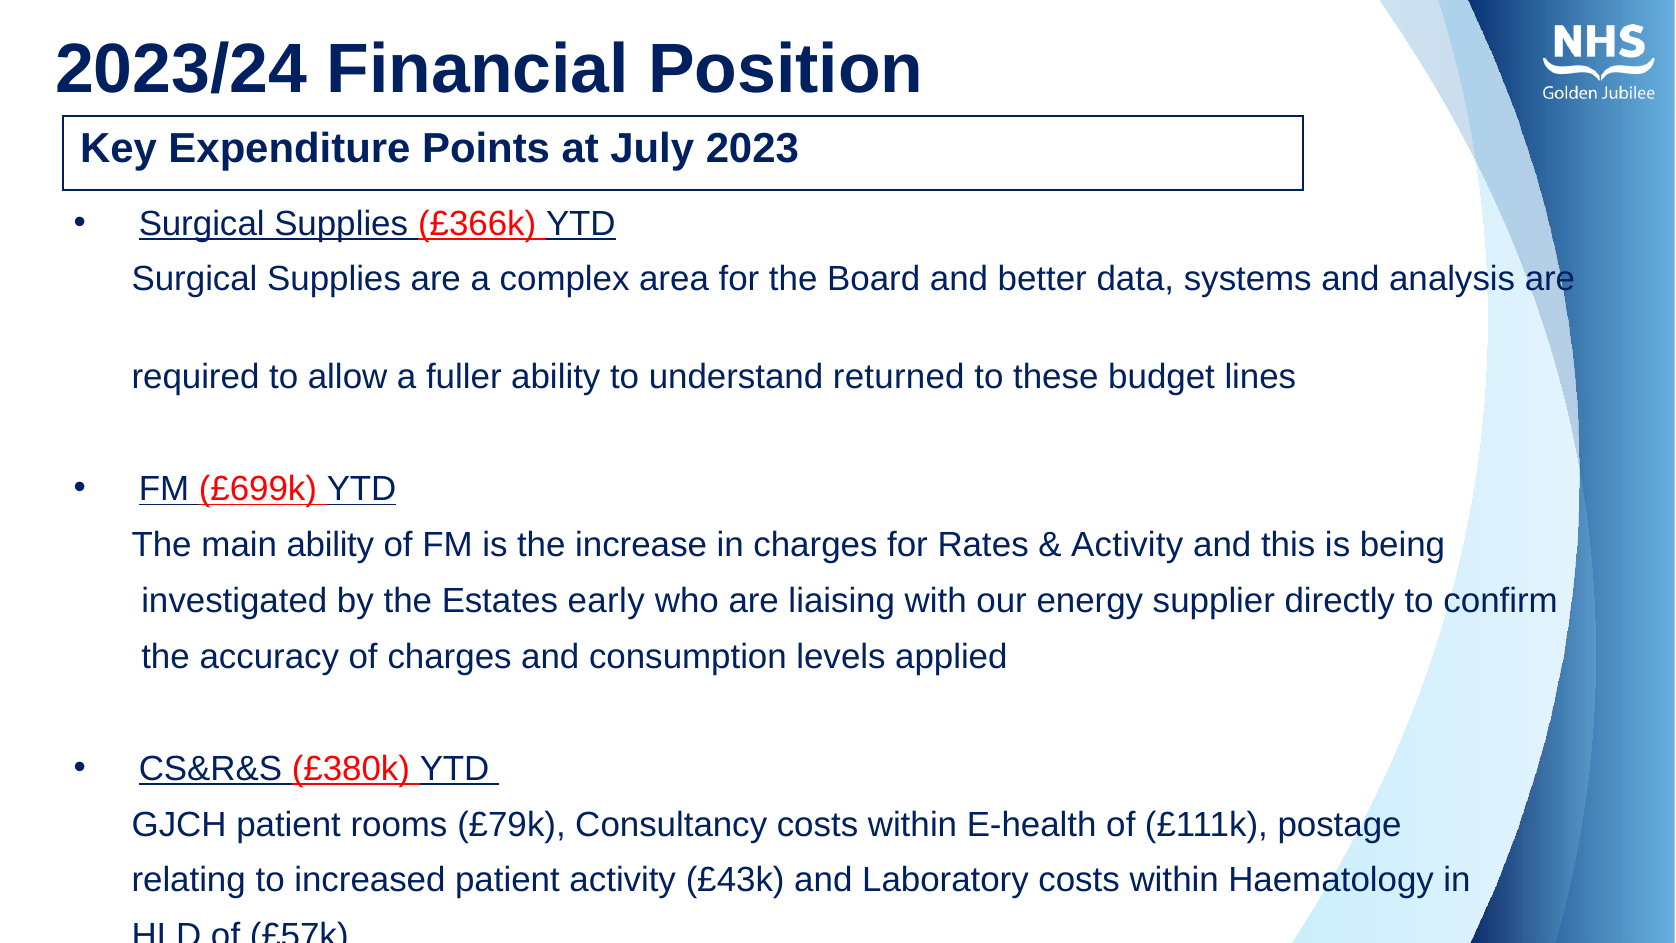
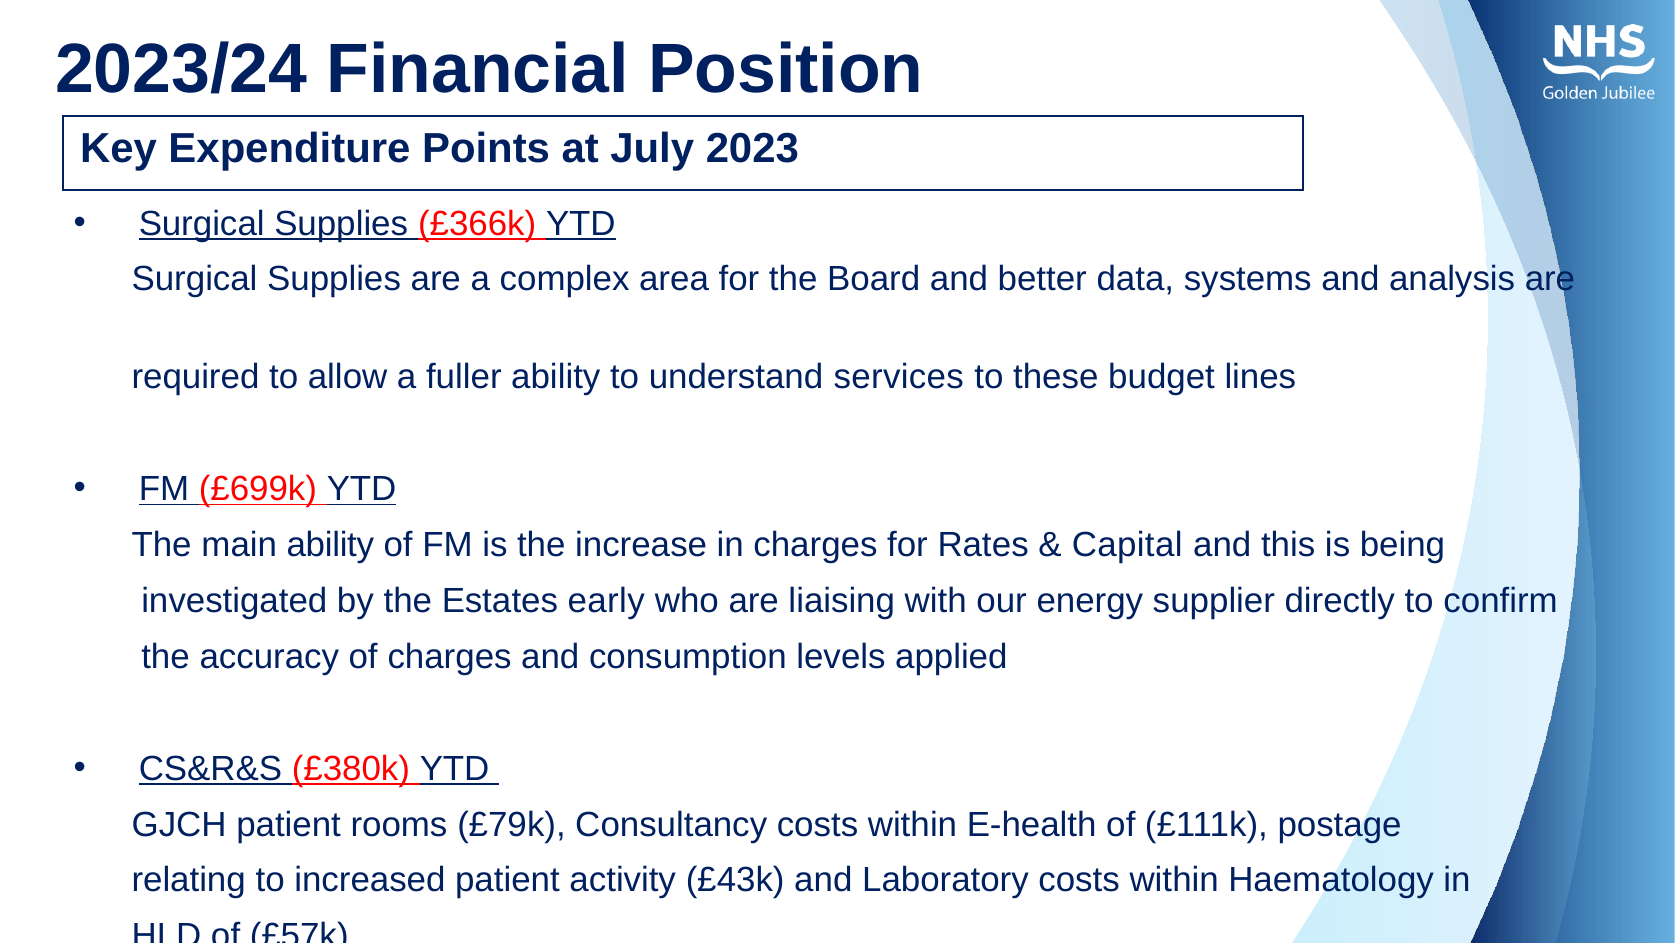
returned: returned -> services
Activity at (1127, 545): Activity -> Capital
